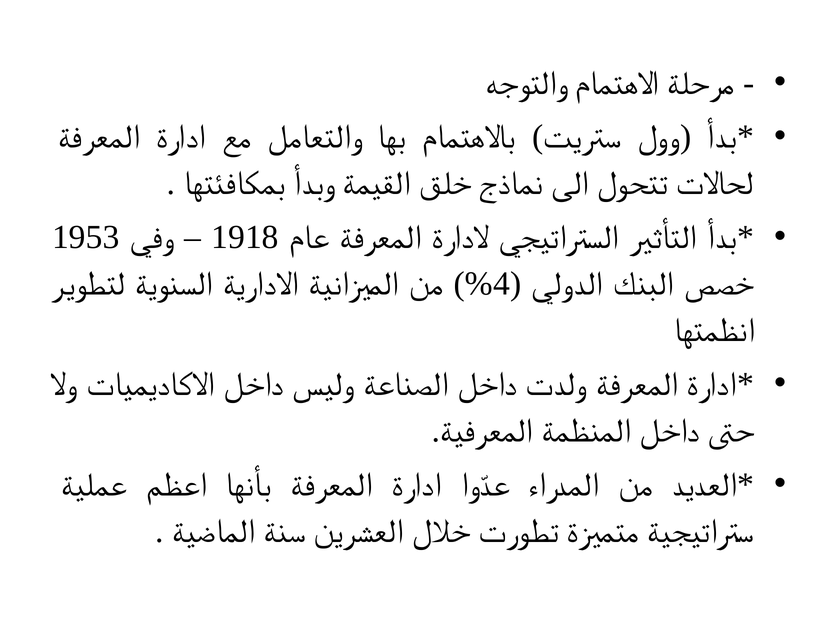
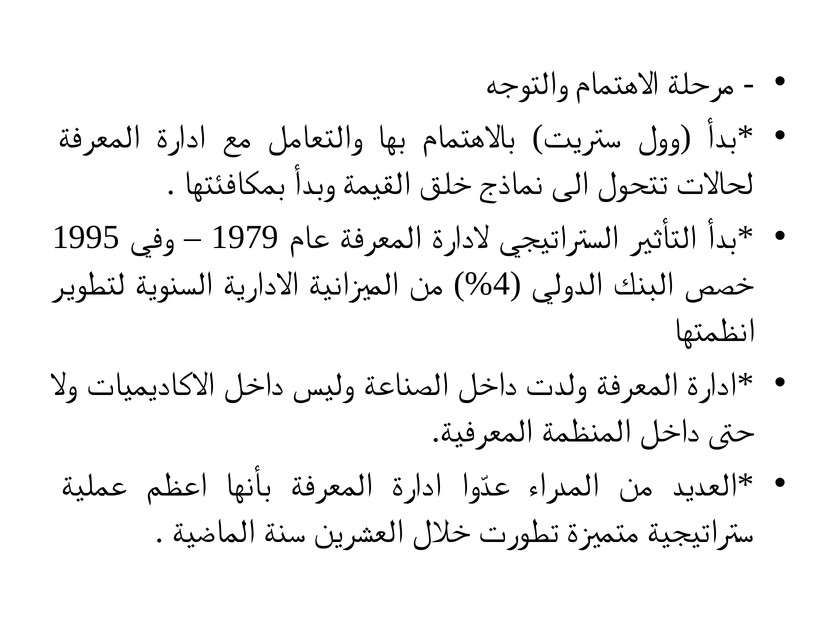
1953: 1953 -> 1995
1918: 1918 -> 1979
